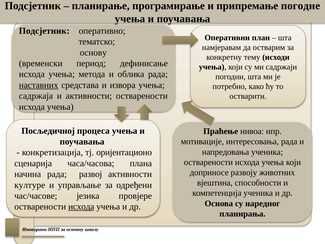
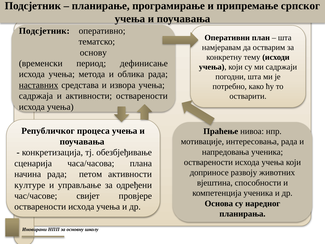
погодне: погодне -> српског
Посљедичној: Посљедичној -> Републичког
оријентационо: оријентационо -> обезбјеђивање
развој: развој -> петом
језика: језика -> свијет
исхода at (81, 207) underline: present -> none
